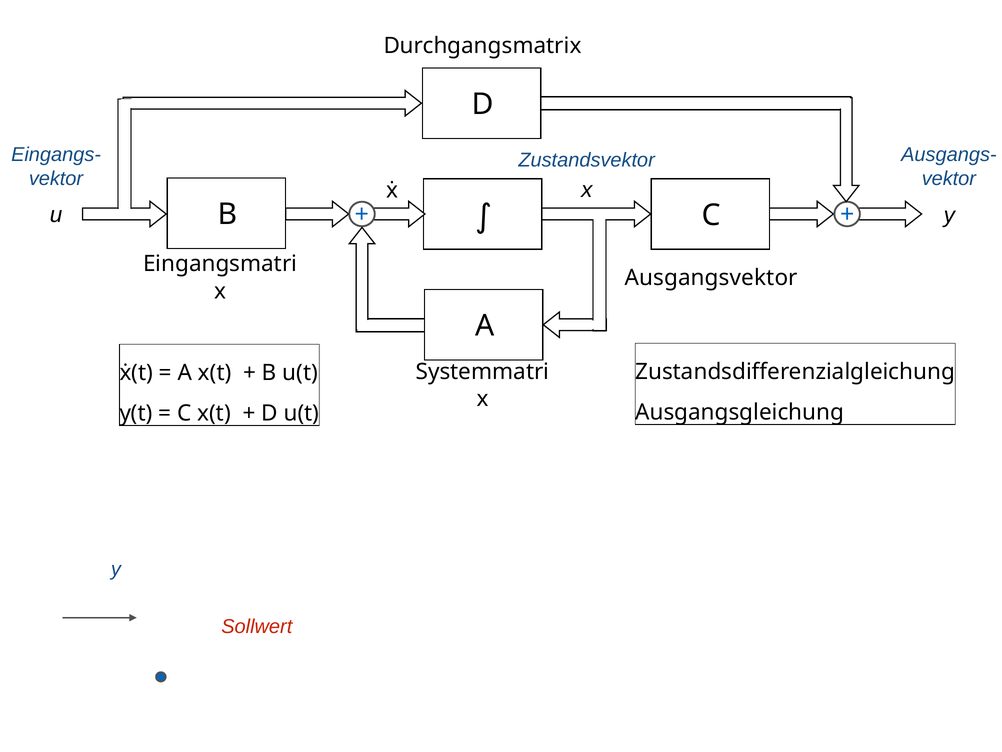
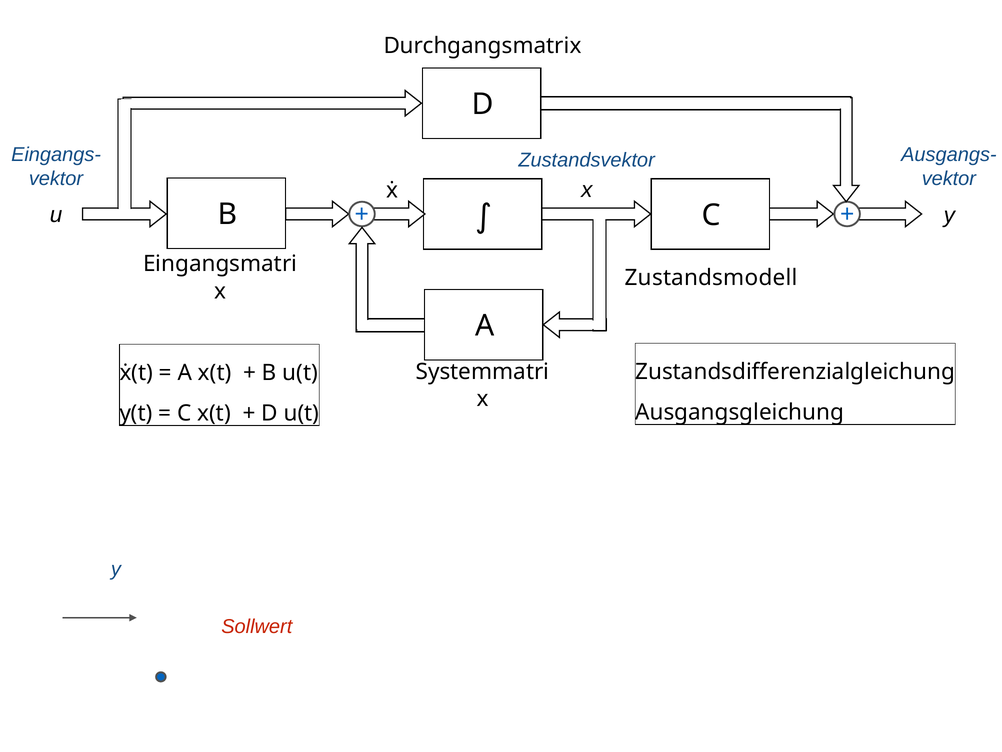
Ausgangsvektor: Ausgangsvektor -> Zustandsmodell
